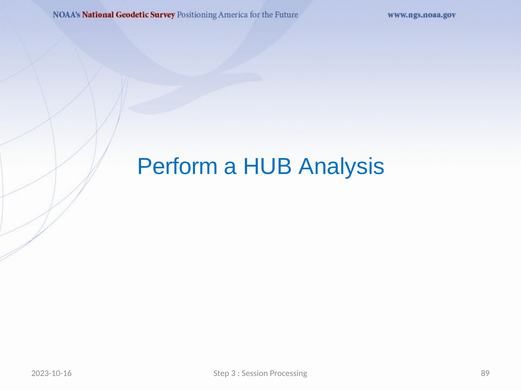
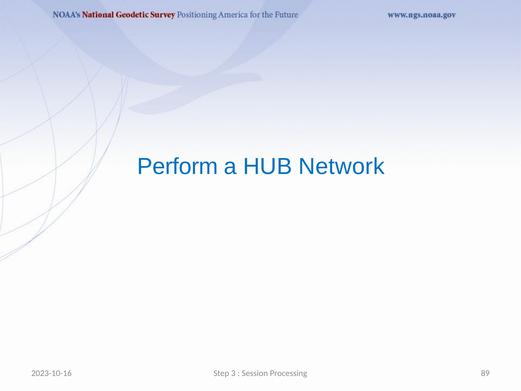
Analysis: Analysis -> Network
